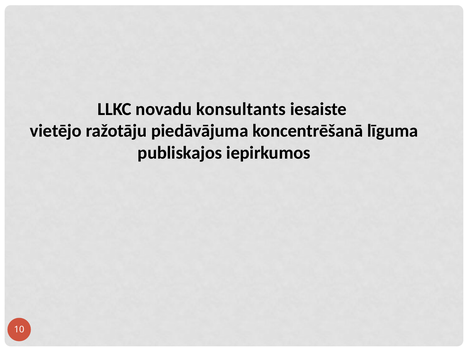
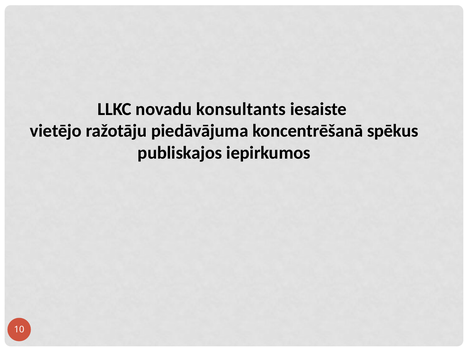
līguma: līguma -> spēkus
